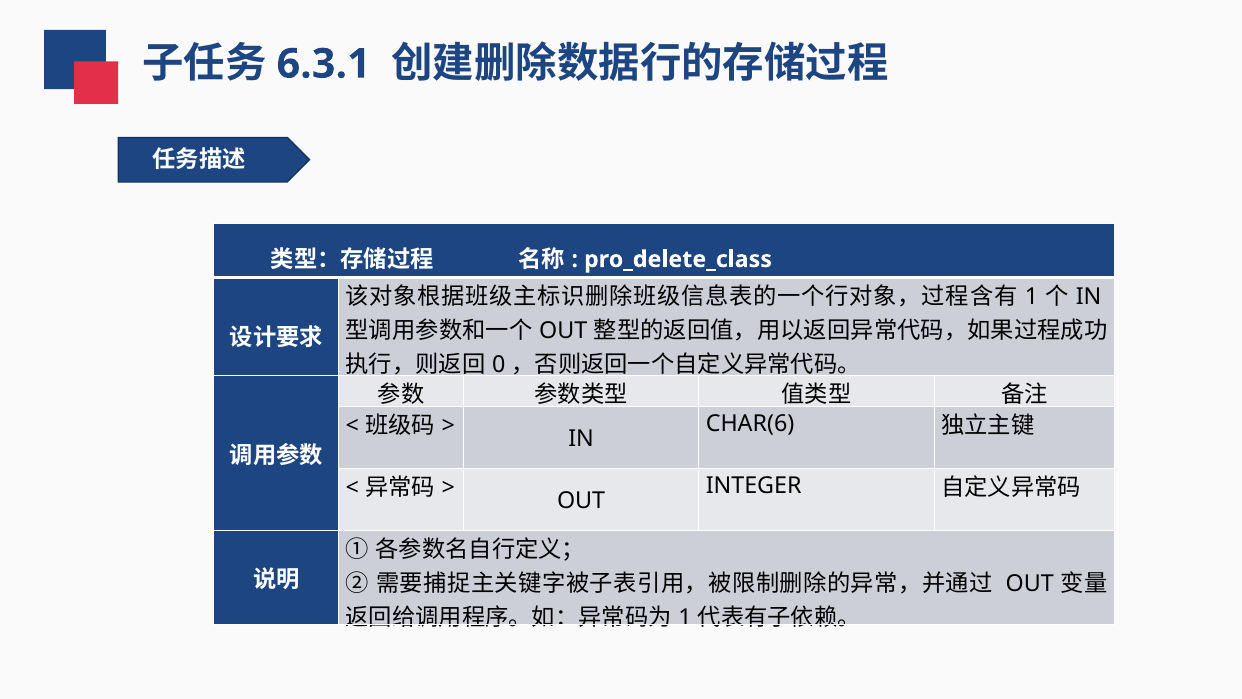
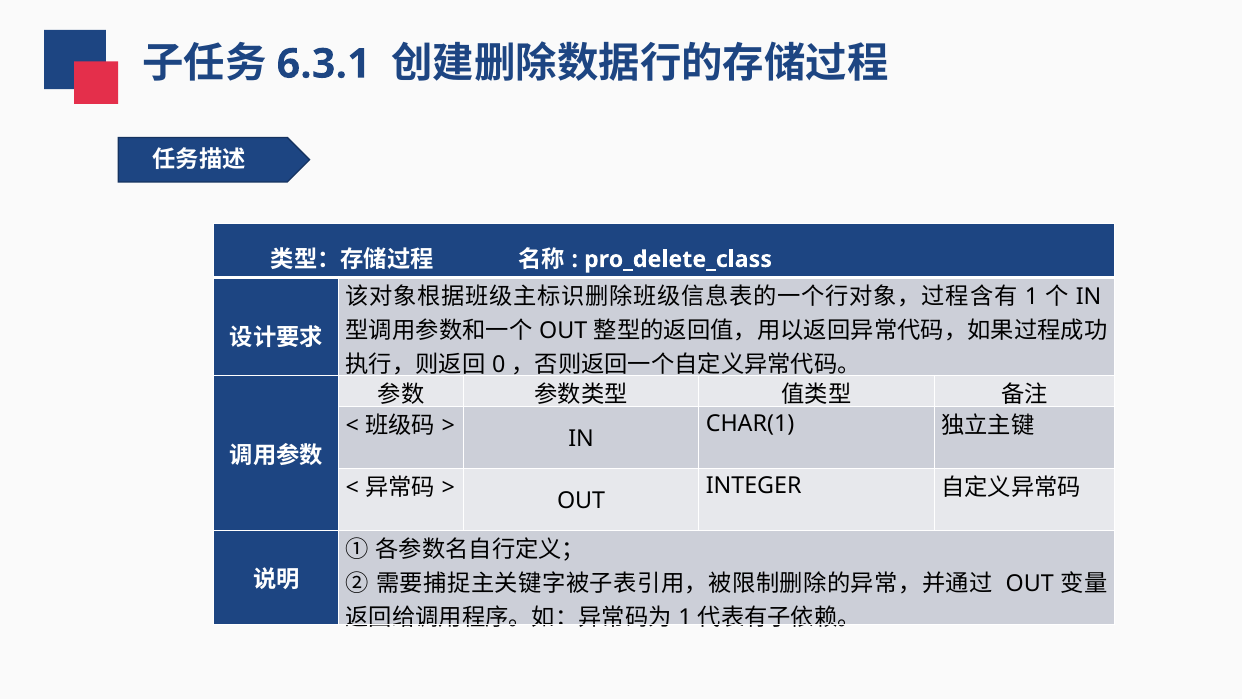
CHAR(6: CHAR(6 -> CHAR(1
